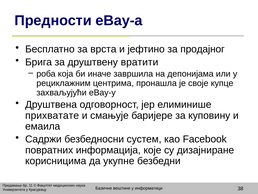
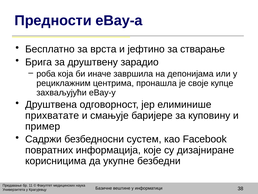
продајног: продајног -> стварање
вратити: вратити -> зарадио
емаила: емаила -> пример
